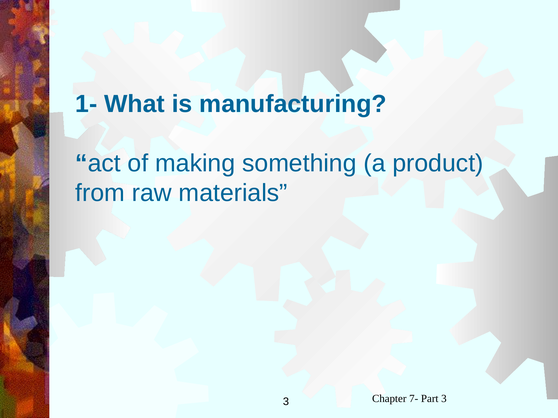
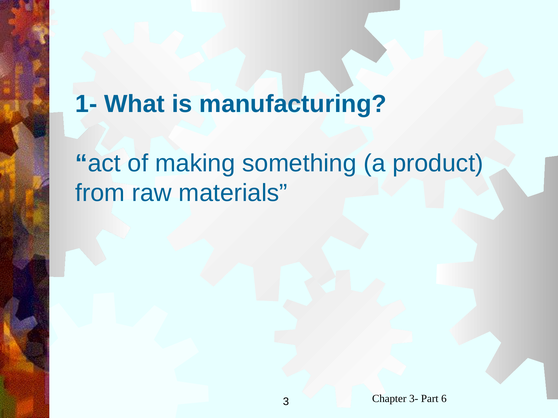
7-: 7- -> 3-
Part 3: 3 -> 6
